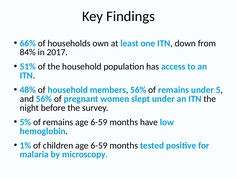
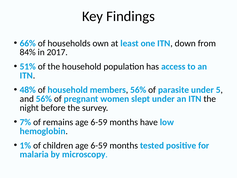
56% of remains: remains -> parasite
5%: 5% -> 7%
